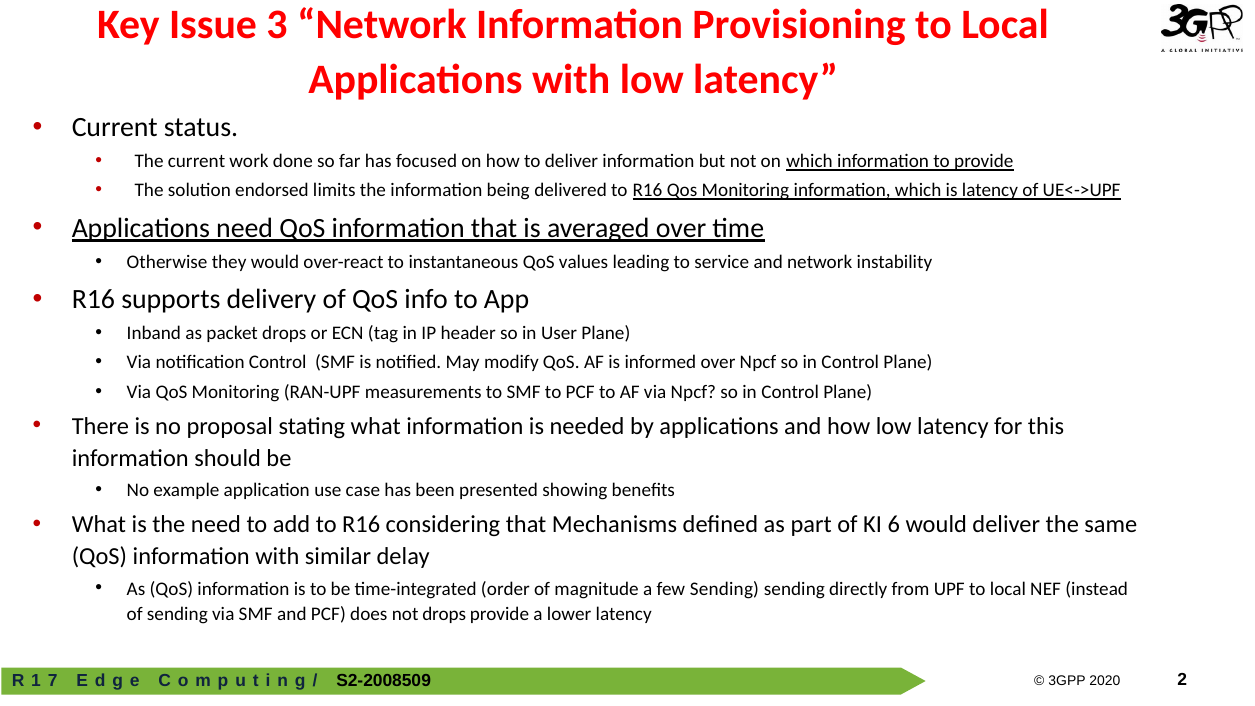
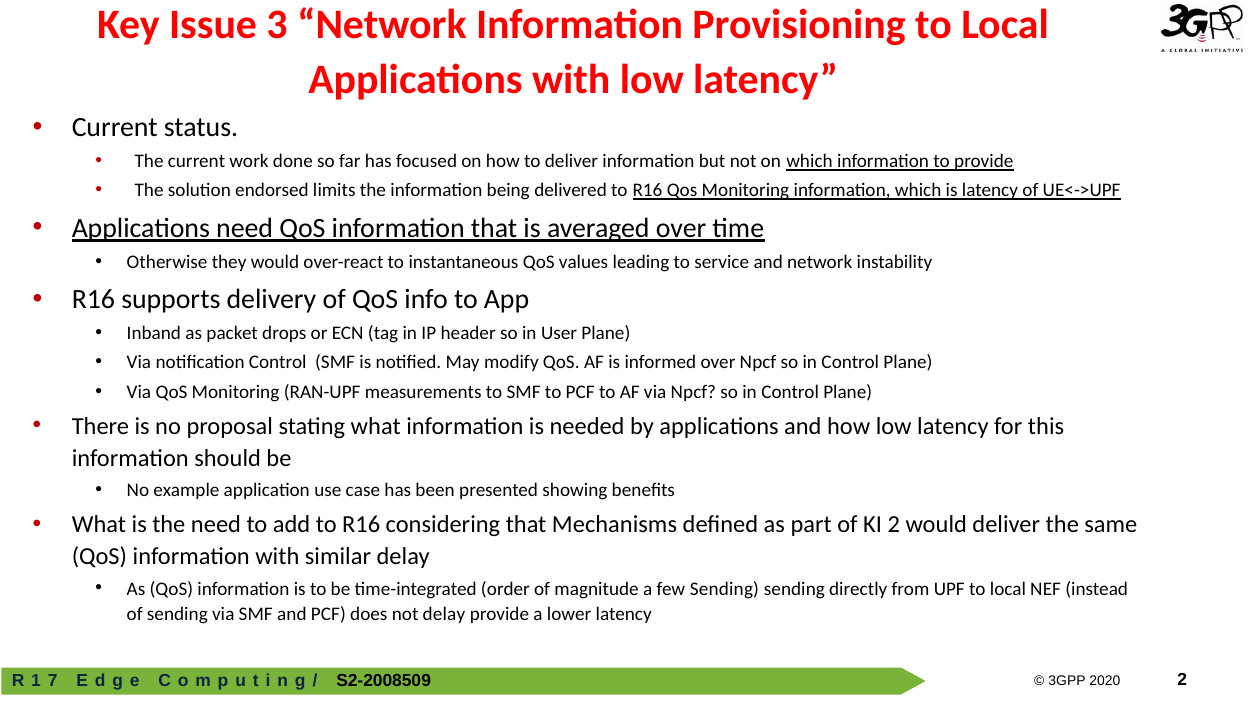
KI 6: 6 -> 2
not drops: drops -> delay
